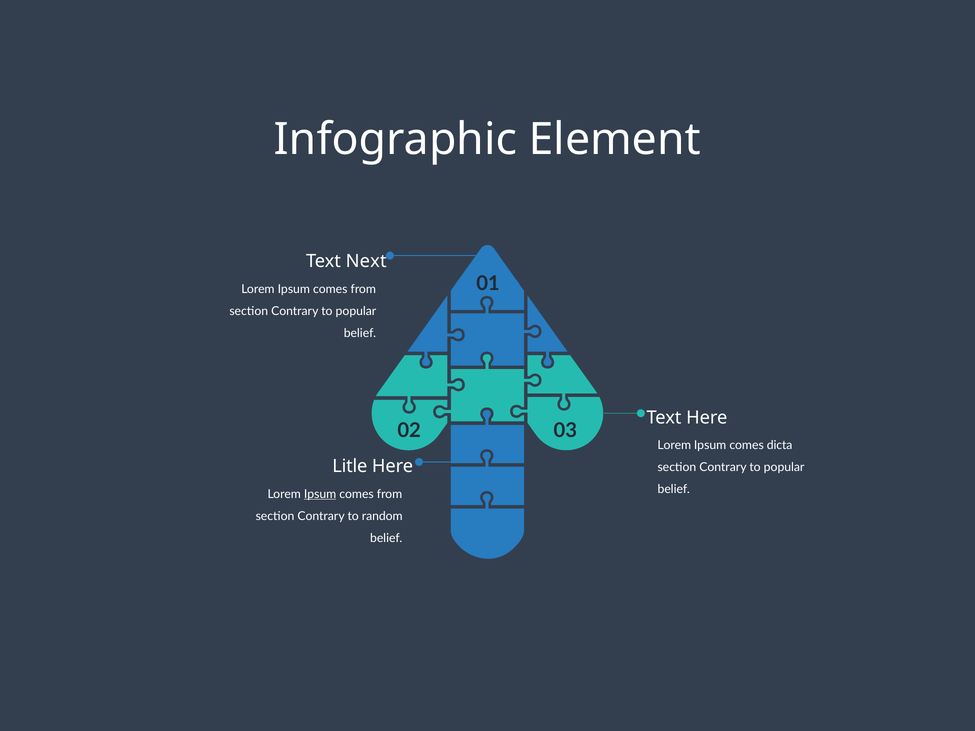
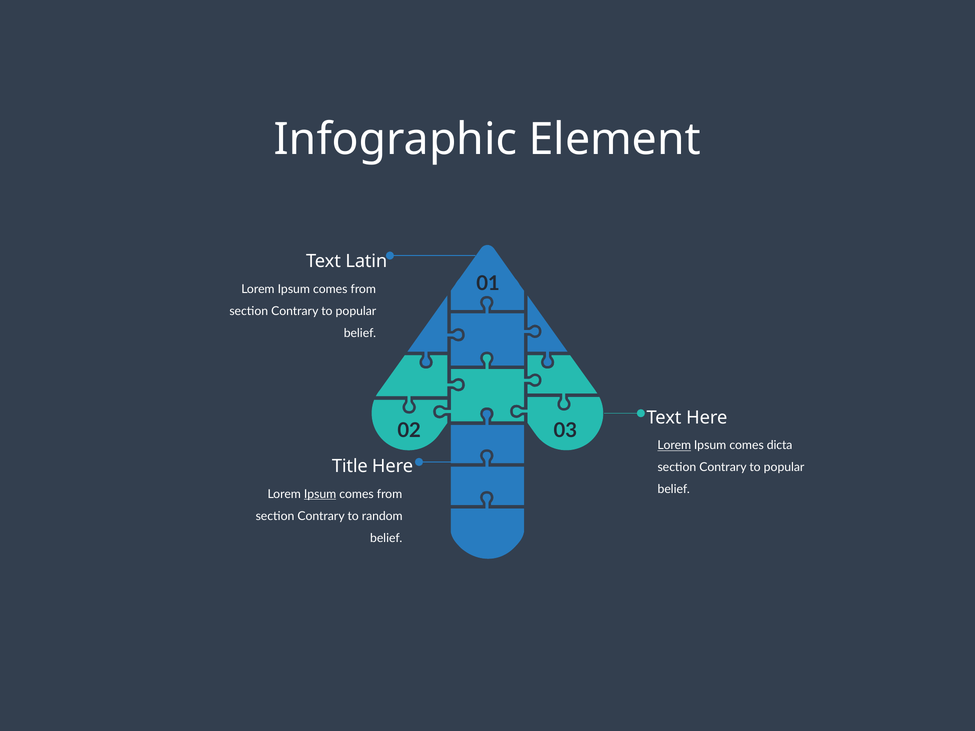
Next: Next -> Latin
Lorem at (674, 446) underline: none -> present
Litle: Litle -> Title
